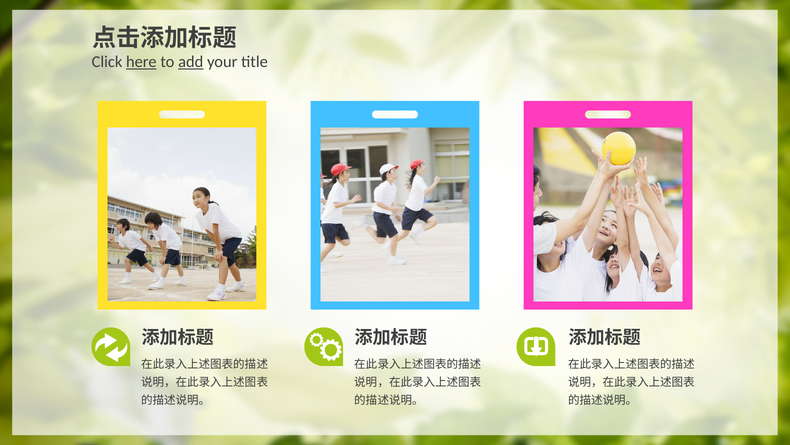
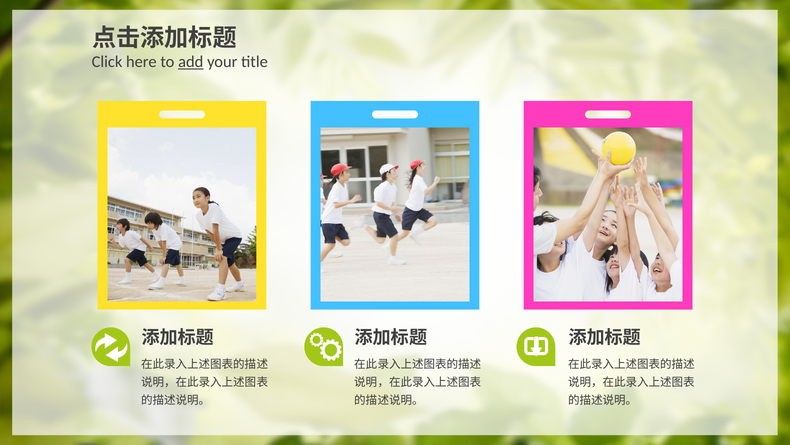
here underline: present -> none
